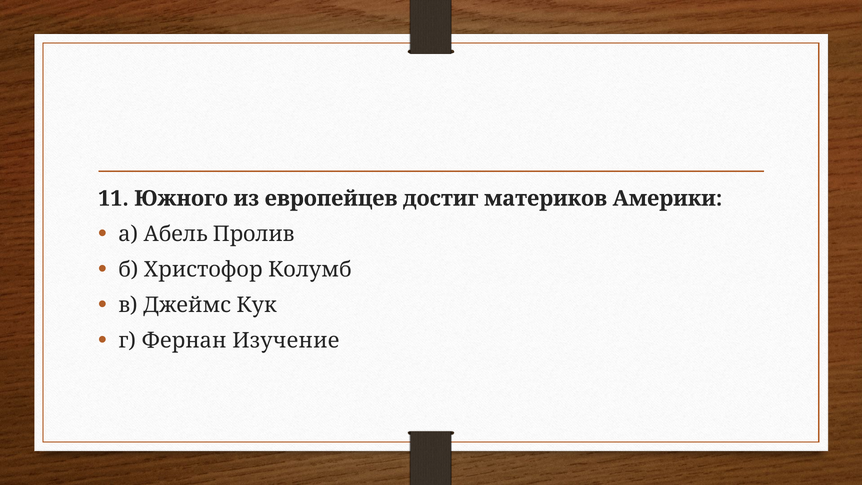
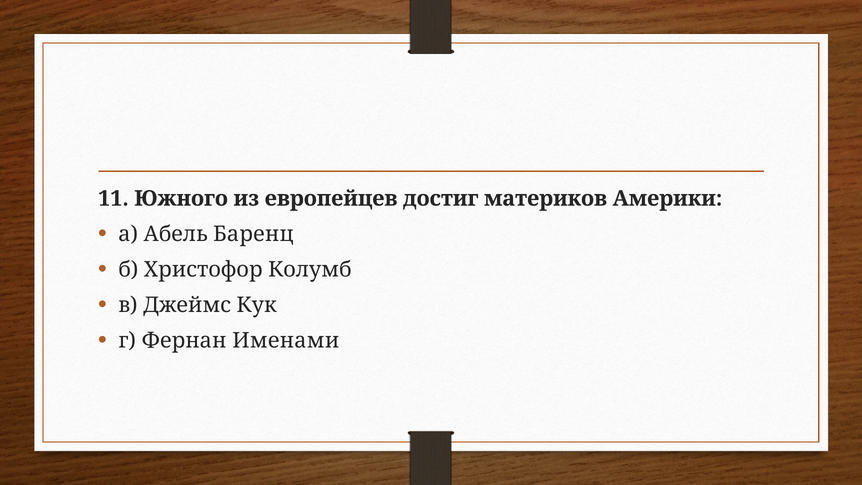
Пролив: Пролив -> Баренц
Изучение: Изучение -> Именами
